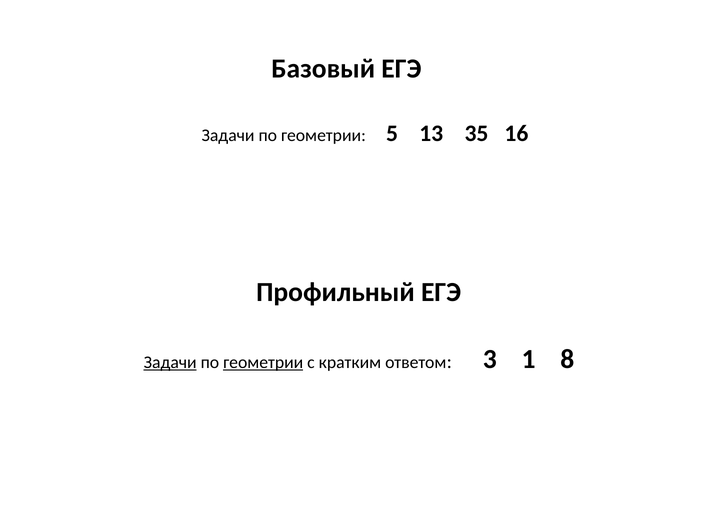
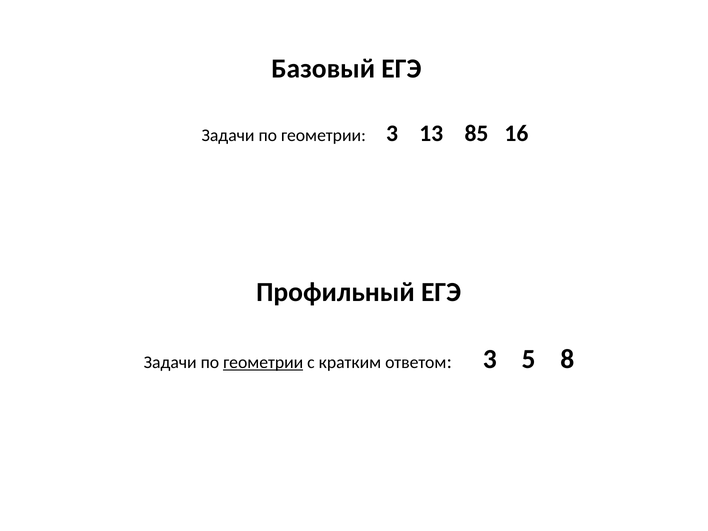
геометрии 5: 5 -> 3
35: 35 -> 85
Задачи at (170, 363) underline: present -> none
1: 1 -> 5
